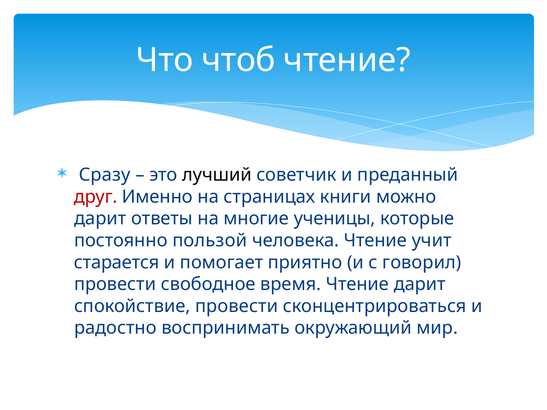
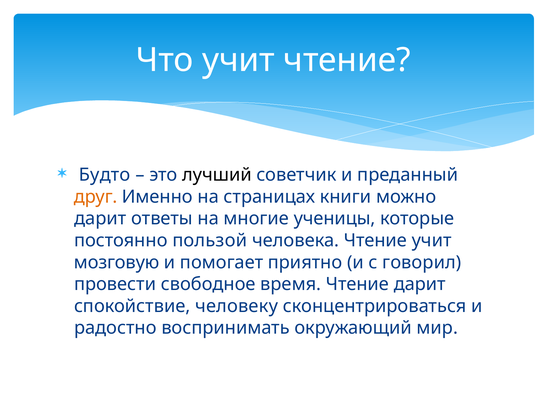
Что чтоб: чтоб -> учит
Сразу: Сразу -> Будто
друг colour: red -> orange
старается: старается -> мозговую
спокойствие провести: провести -> человеку
